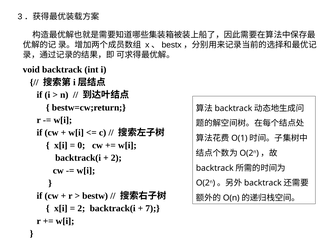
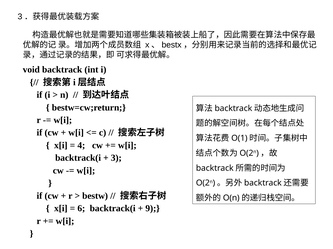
0: 0 -> 4
2 at (116, 158): 2 -> 3
2 at (81, 209): 2 -> 6
7: 7 -> 9
